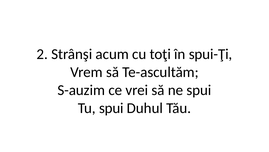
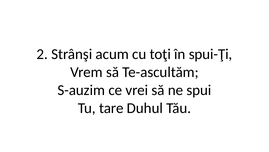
Tu spui: spui -> tare
